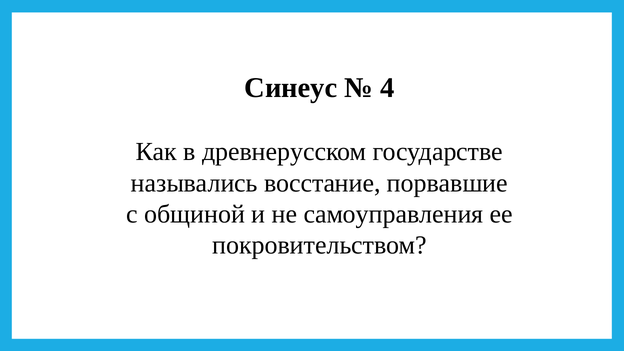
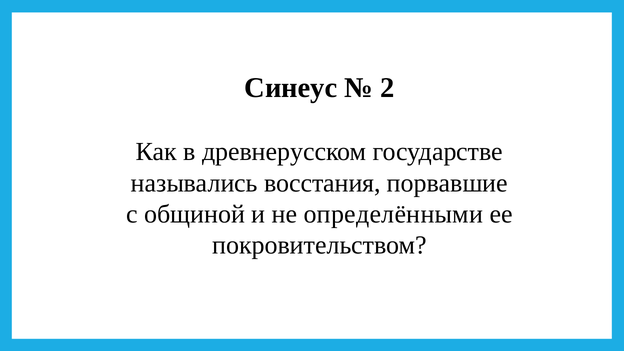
4: 4 -> 2
восстание: восстание -> восстания
самоуправления: самоуправления -> определёнными
